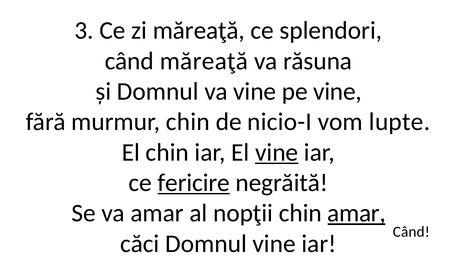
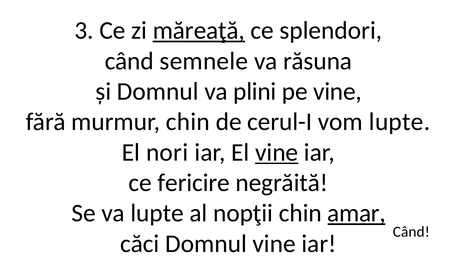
măreaţă at (199, 31) underline: none -> present
când măreaţă: măreaţă -> semnele
va vine: vine -> plini
nicio-I: nicio-I -> cerul-I
El chin: chin -> nori
fericire underline: present -> none
va amar: amar -> lupte
